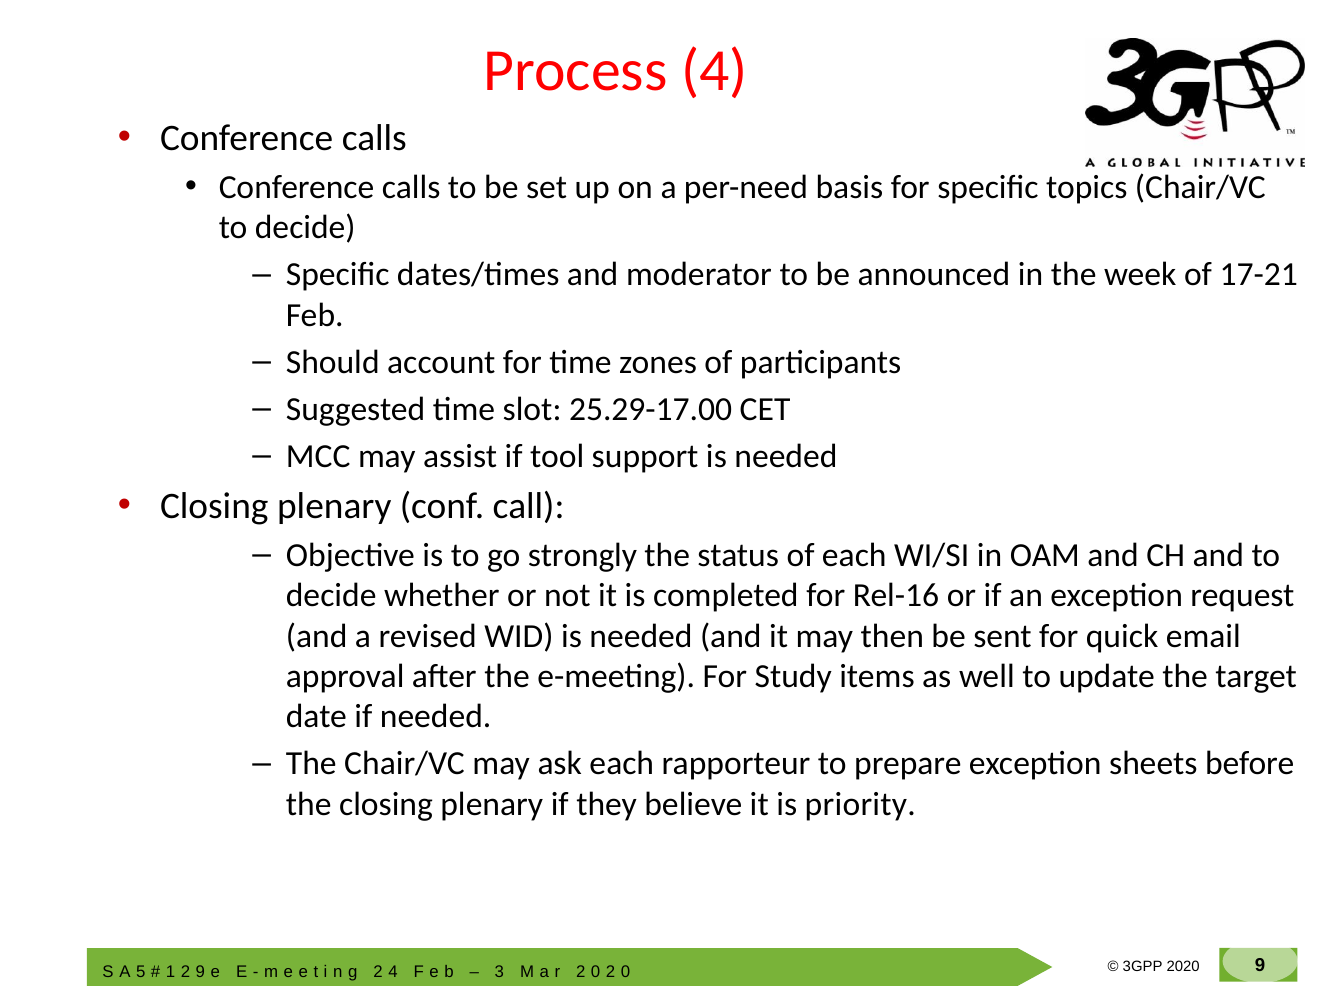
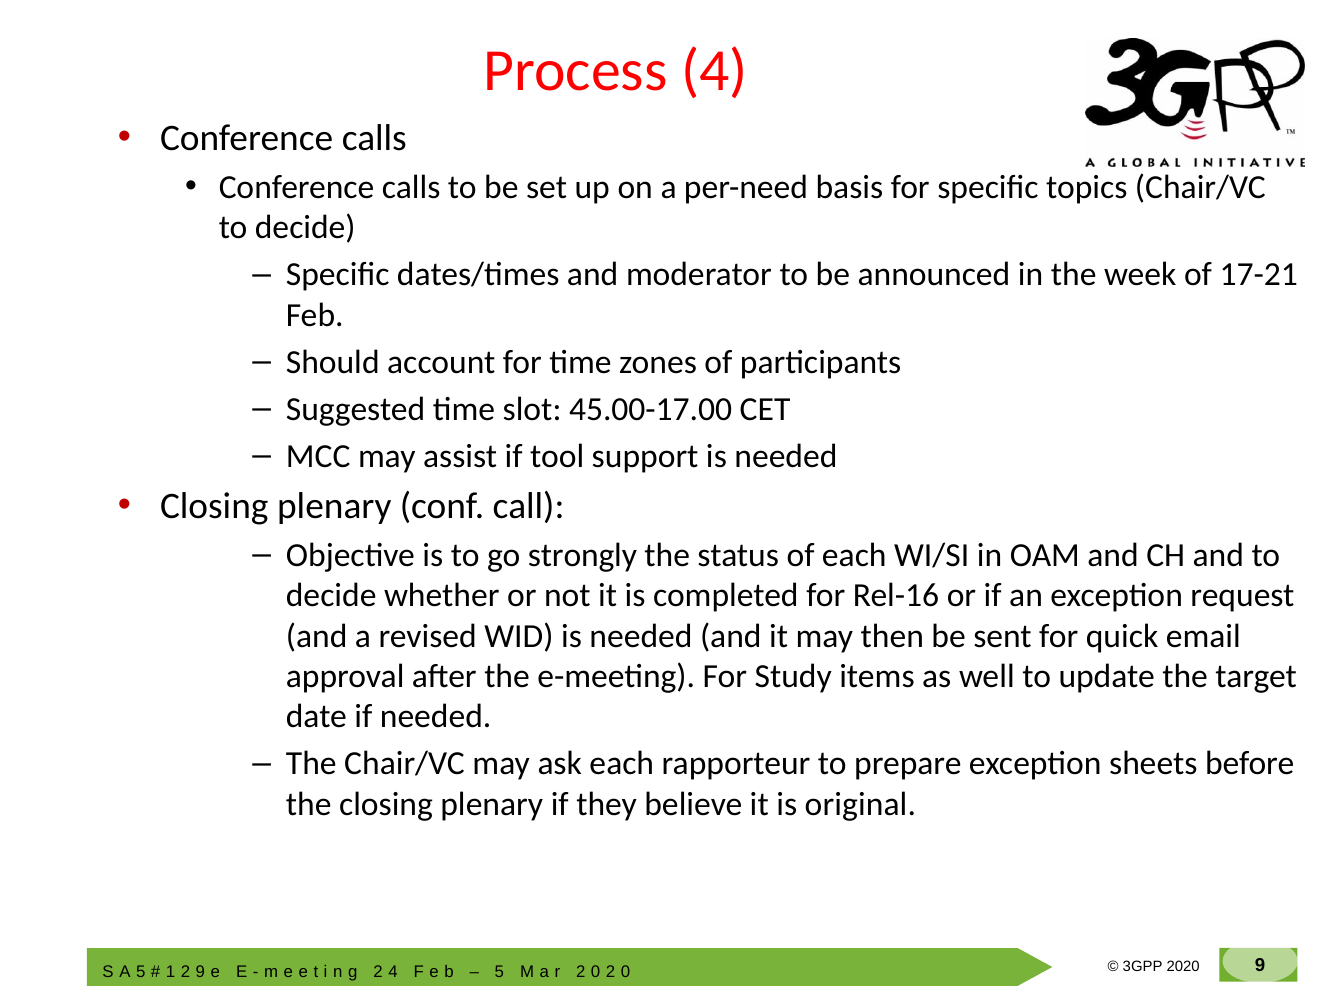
25.29-17.00: 25.29-17.00 -> 45.00-17.00
priority: priority -> original
3 at (499, 972): 3 -> 5
